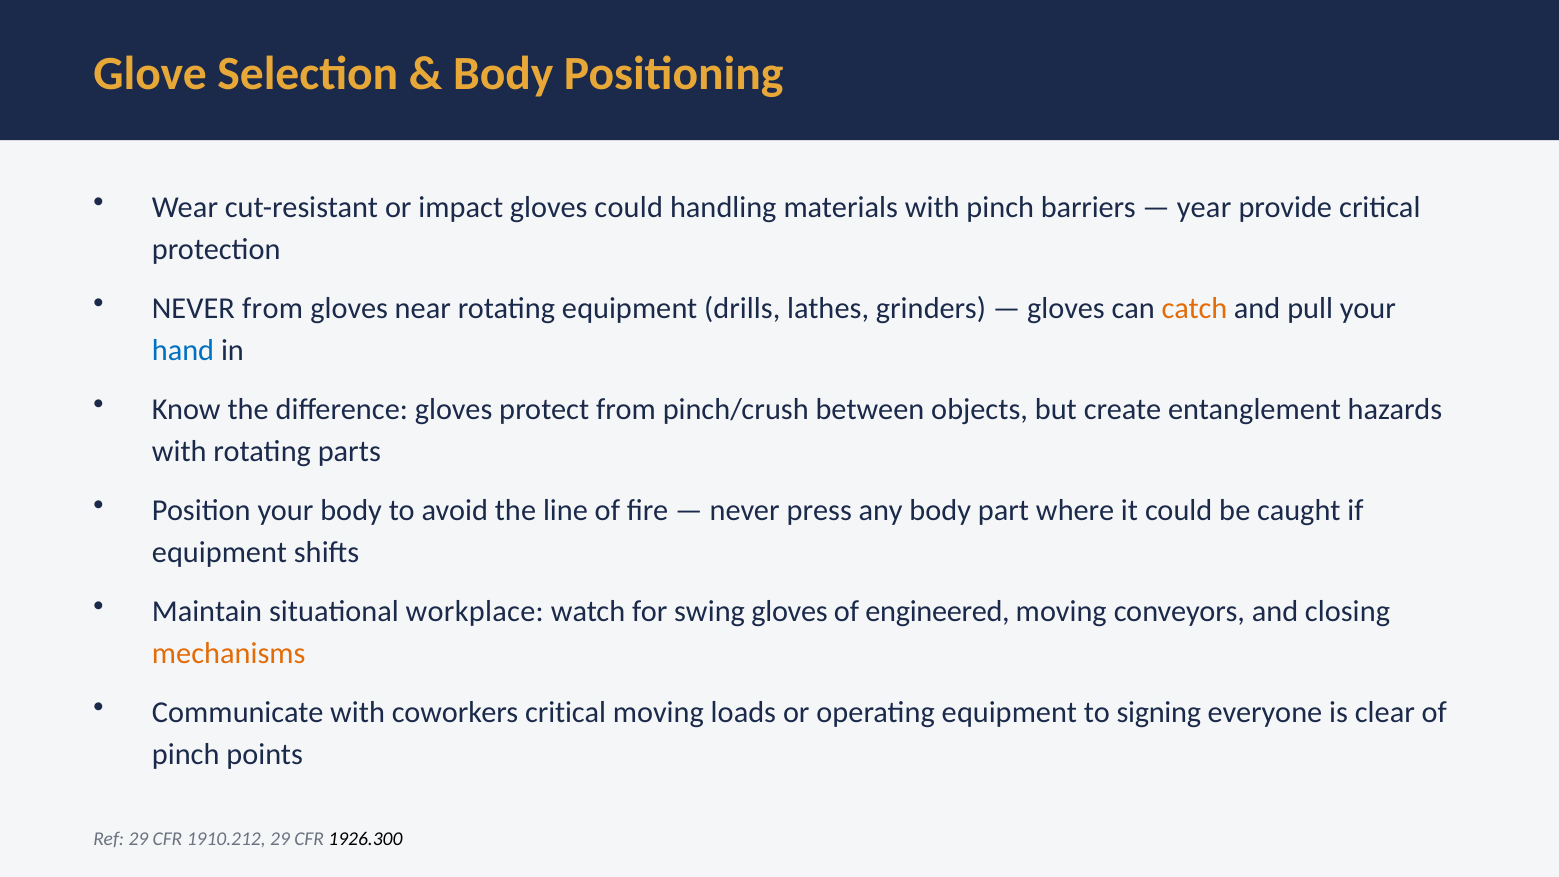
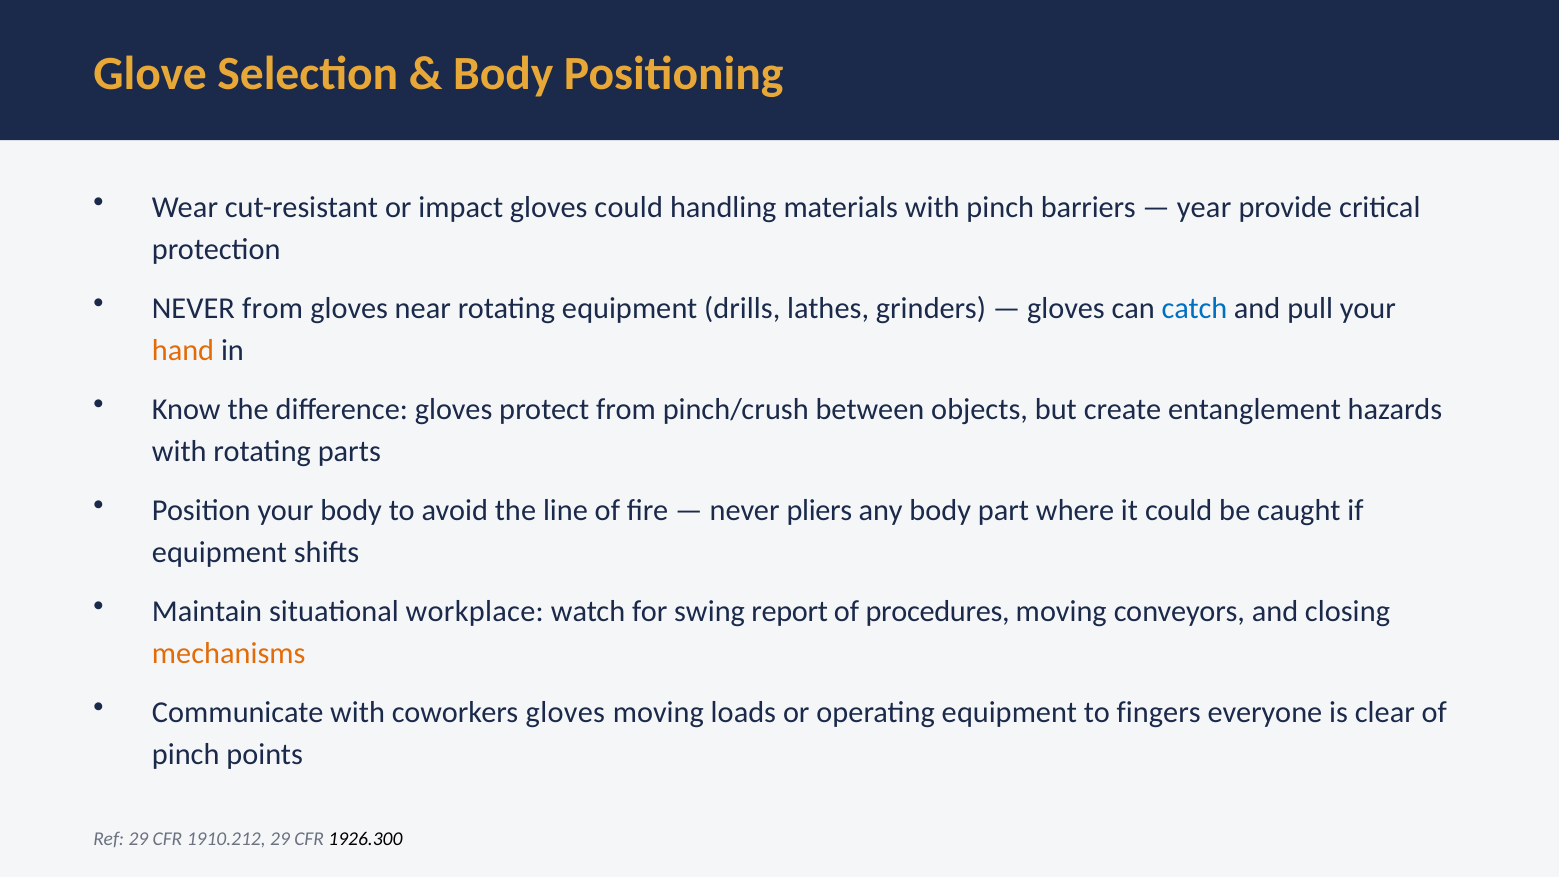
catch colour: orange -> blue
hand colour: blue -> orange
press: press -> pliers
swing gloves: gloves -> report
engineered: engineered -> procedures
coworkers critical: critical -> gloves
signing: signing -> fingers
